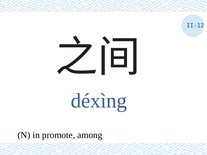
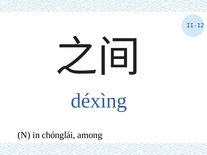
promote: promote -> chónglái
